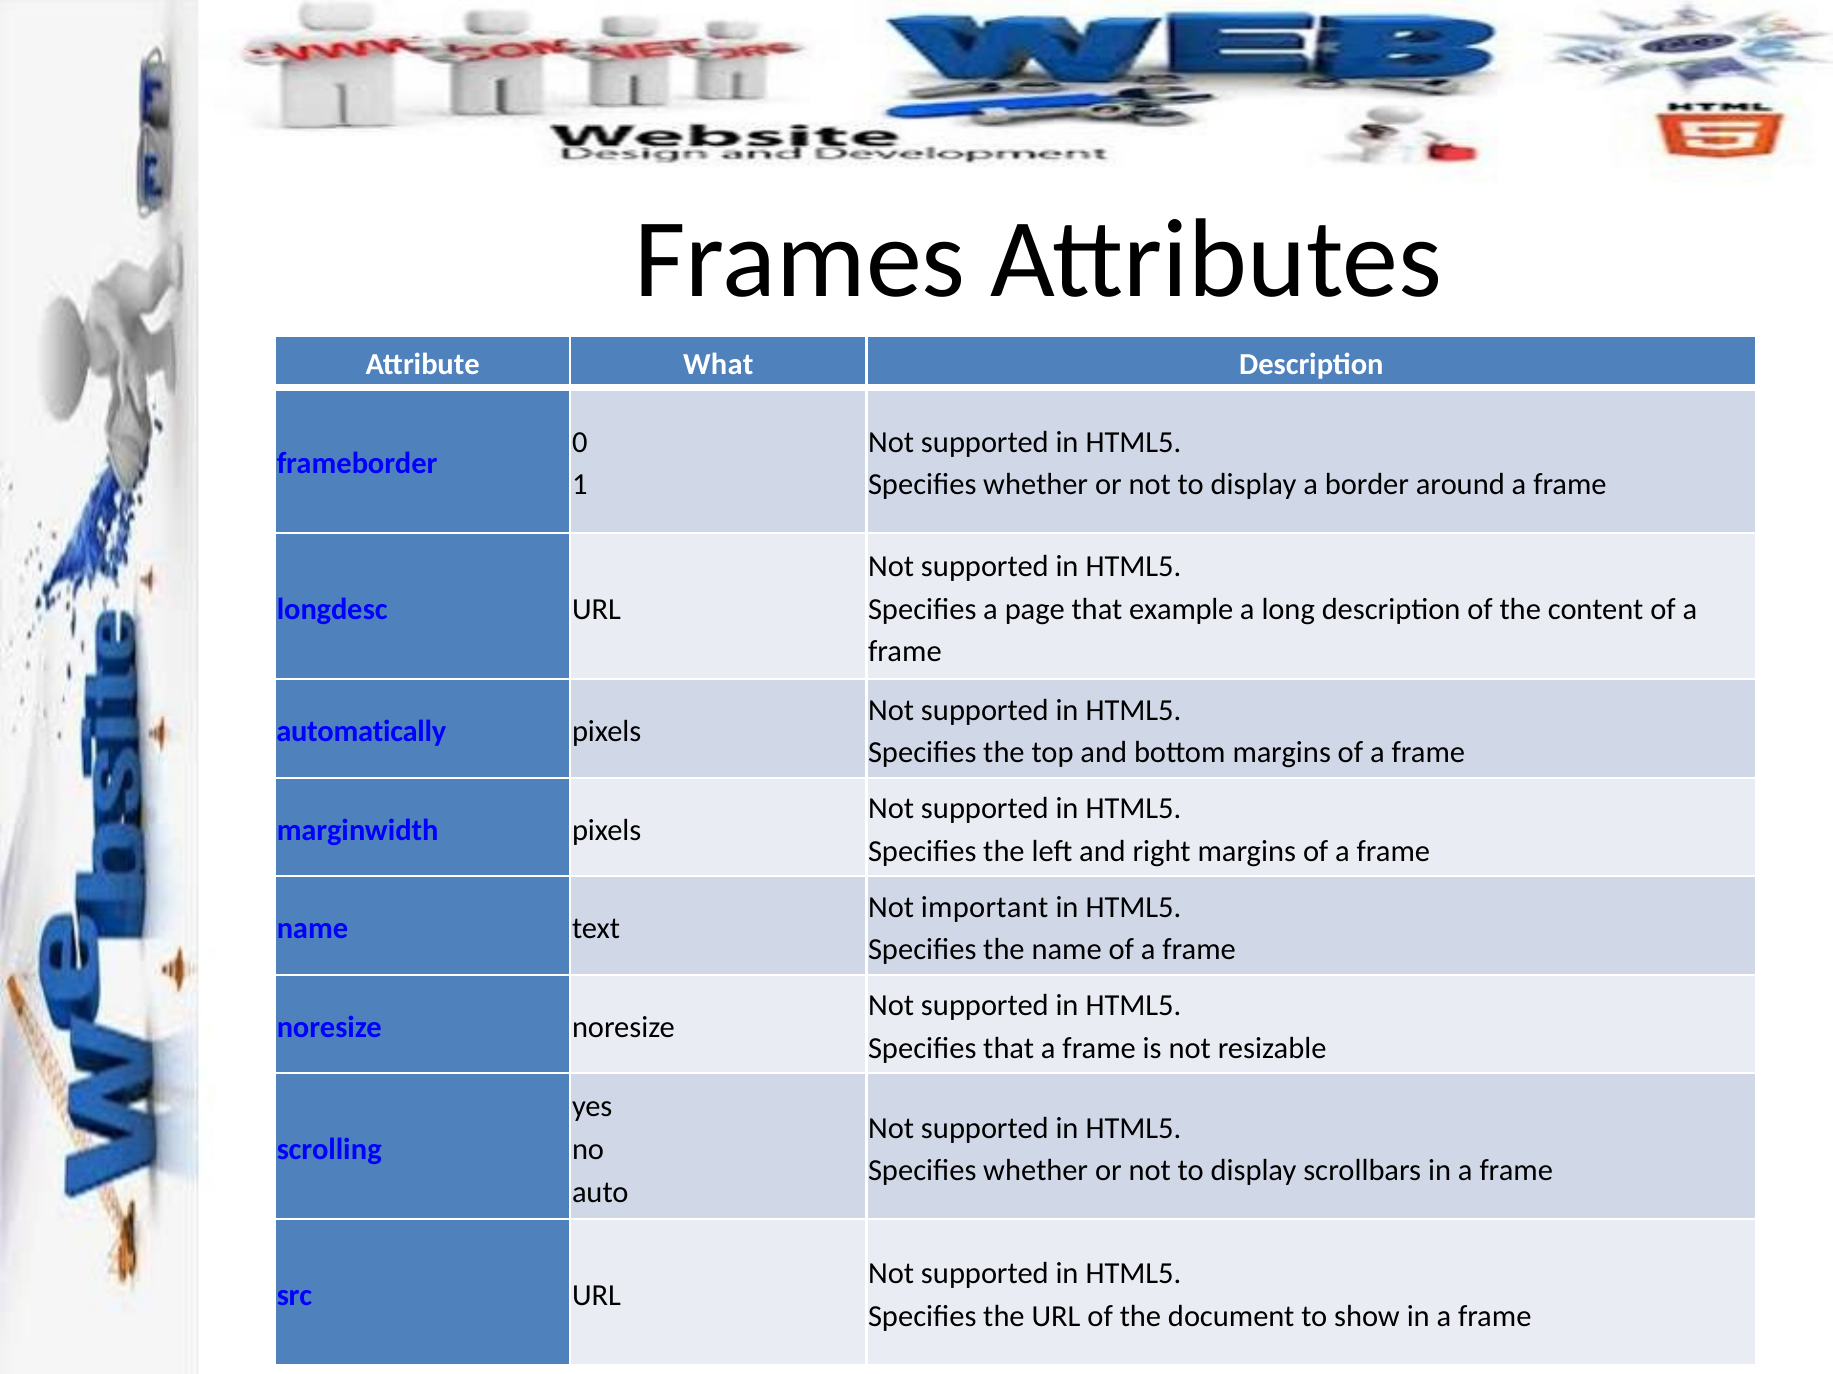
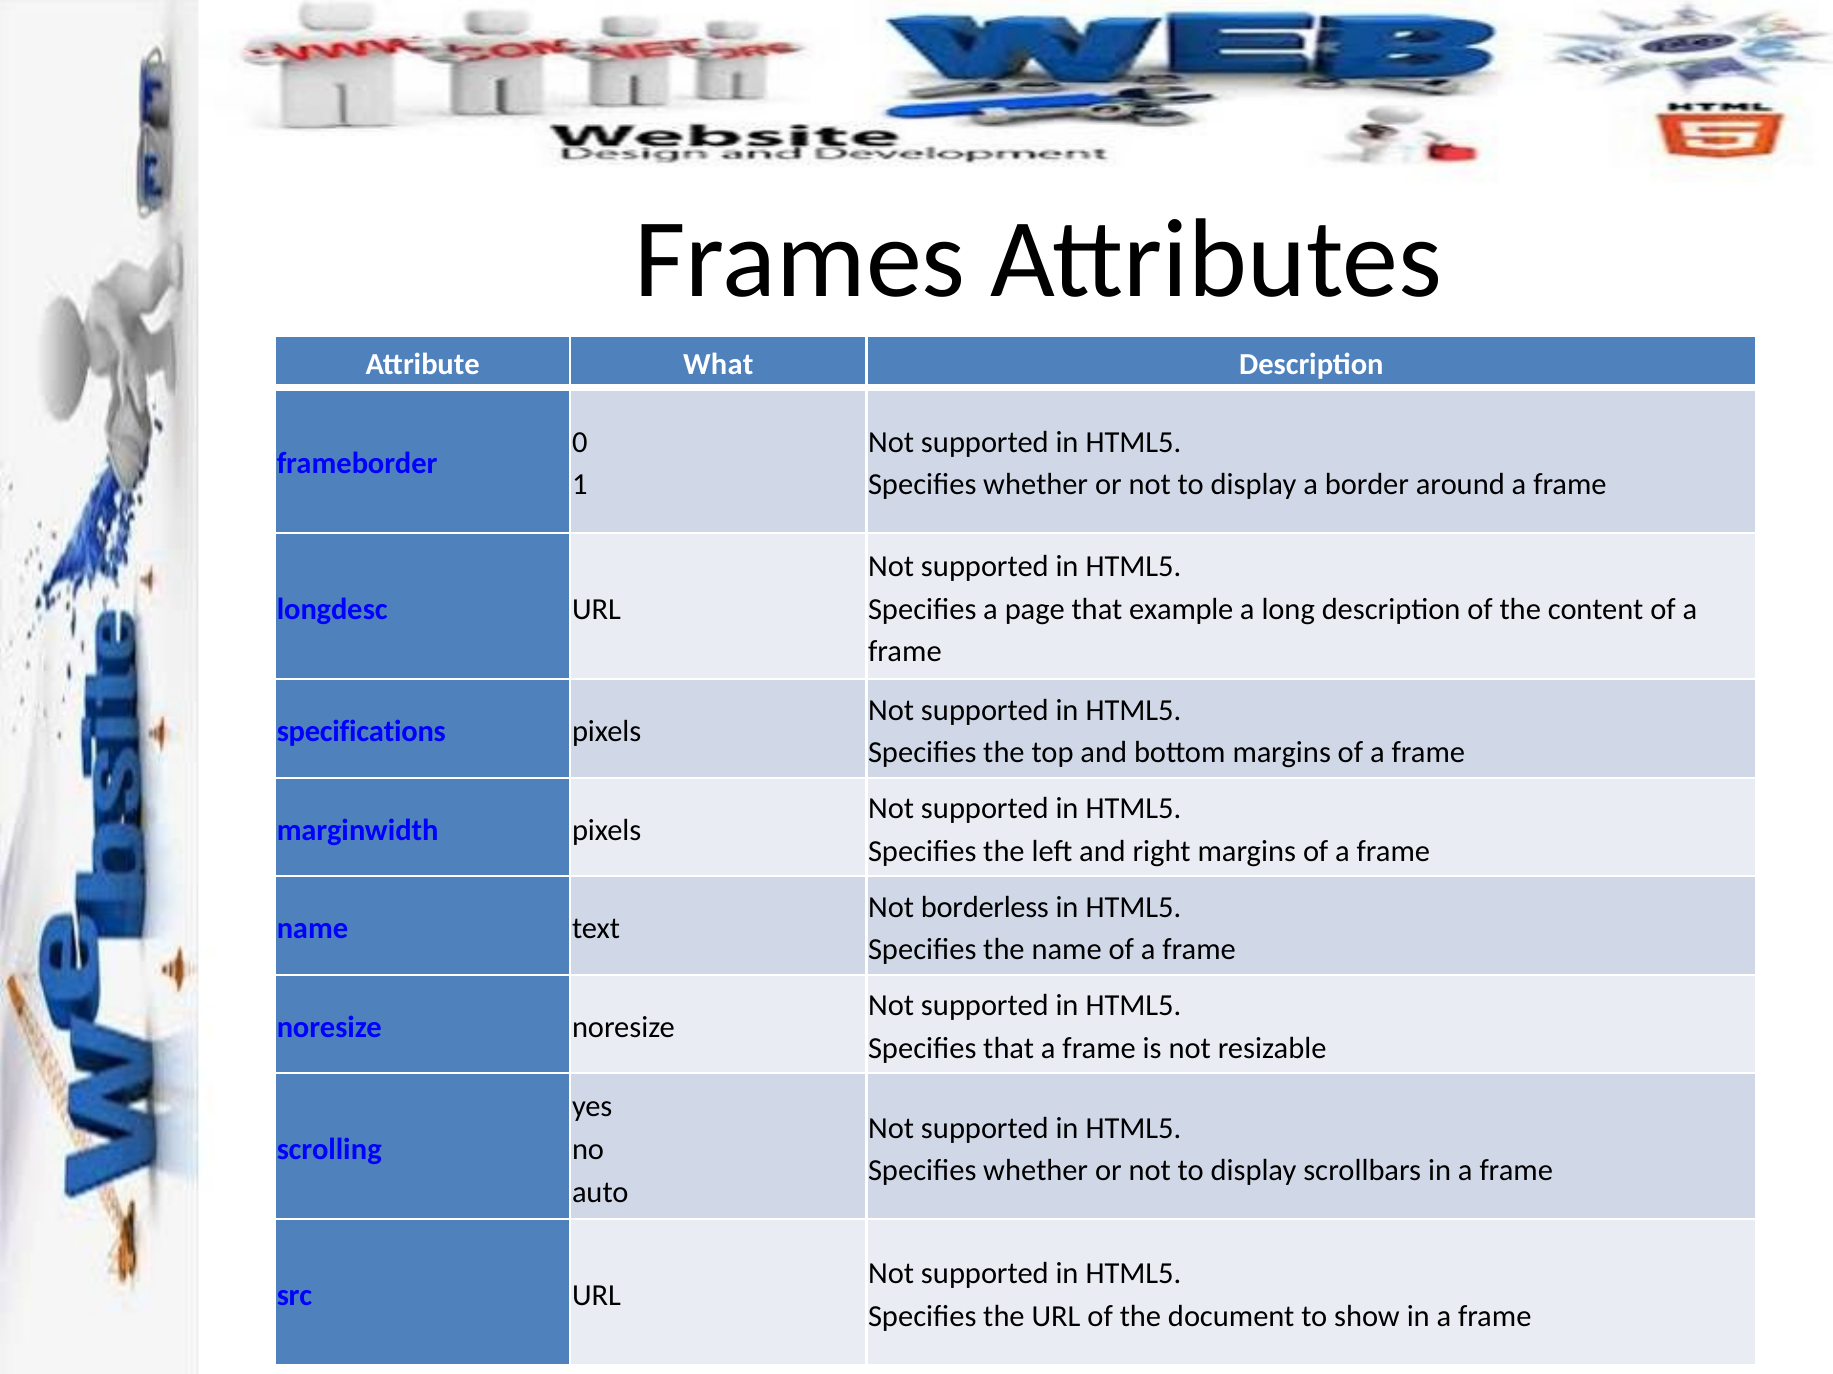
automatically: automatically -> specifications
important: important -> borderless
